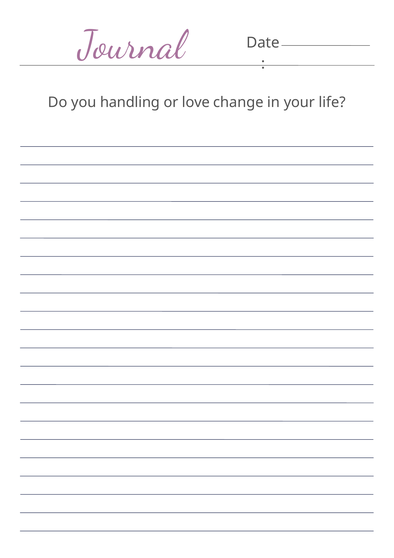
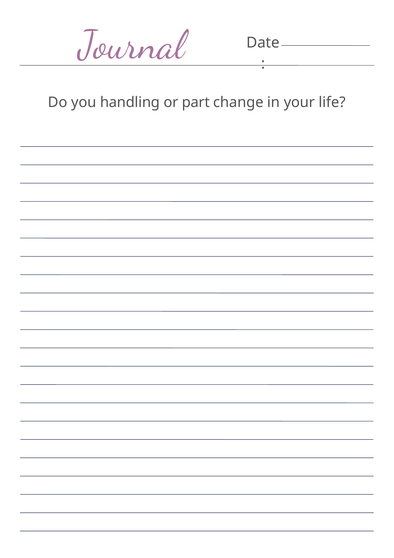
love: love -> part
